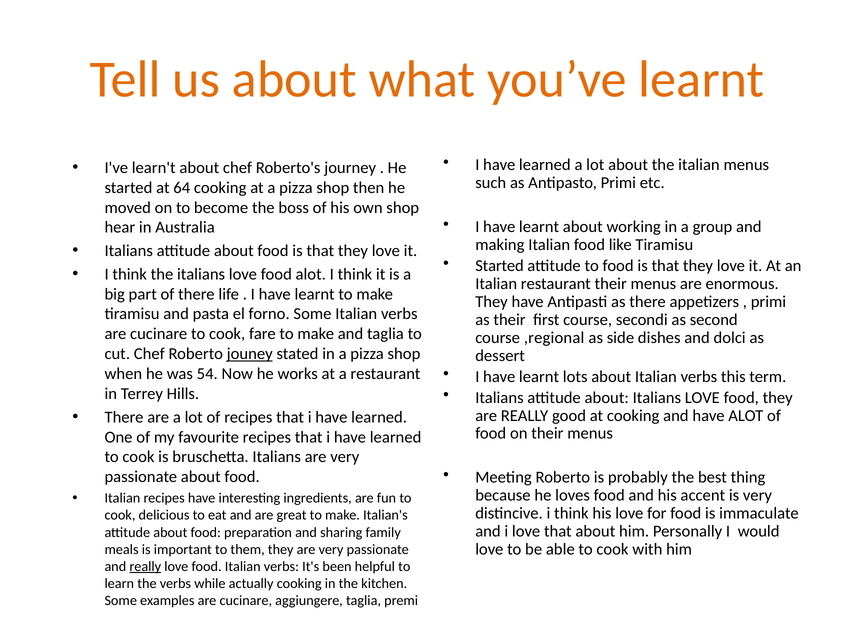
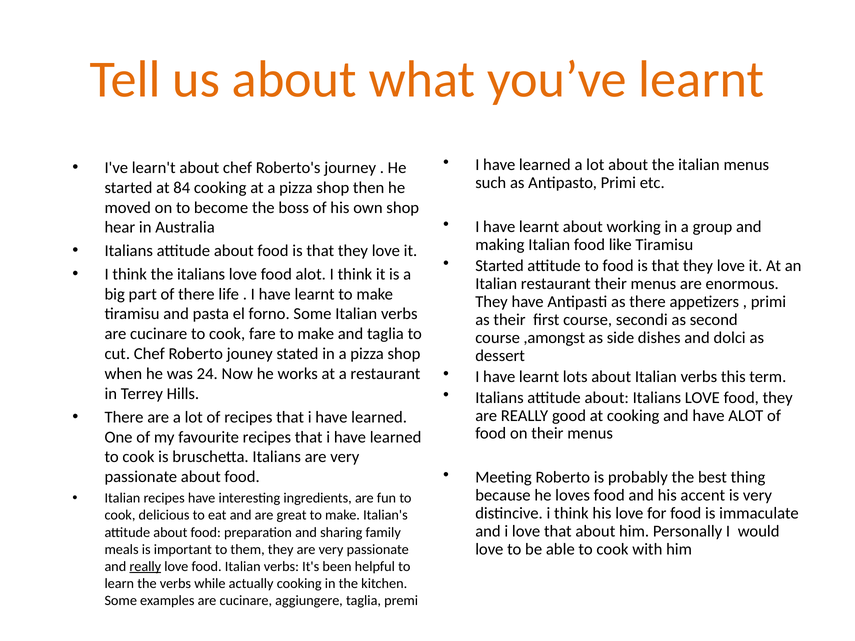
64: 64 -> 84
,regional: ,regional -> ,amongst
jouney underline: present -> none
54: 54 -> 24
